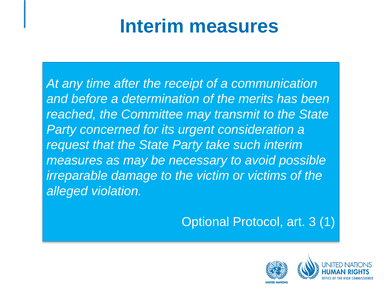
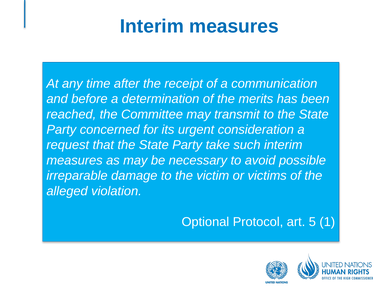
3: 3 -> 5
